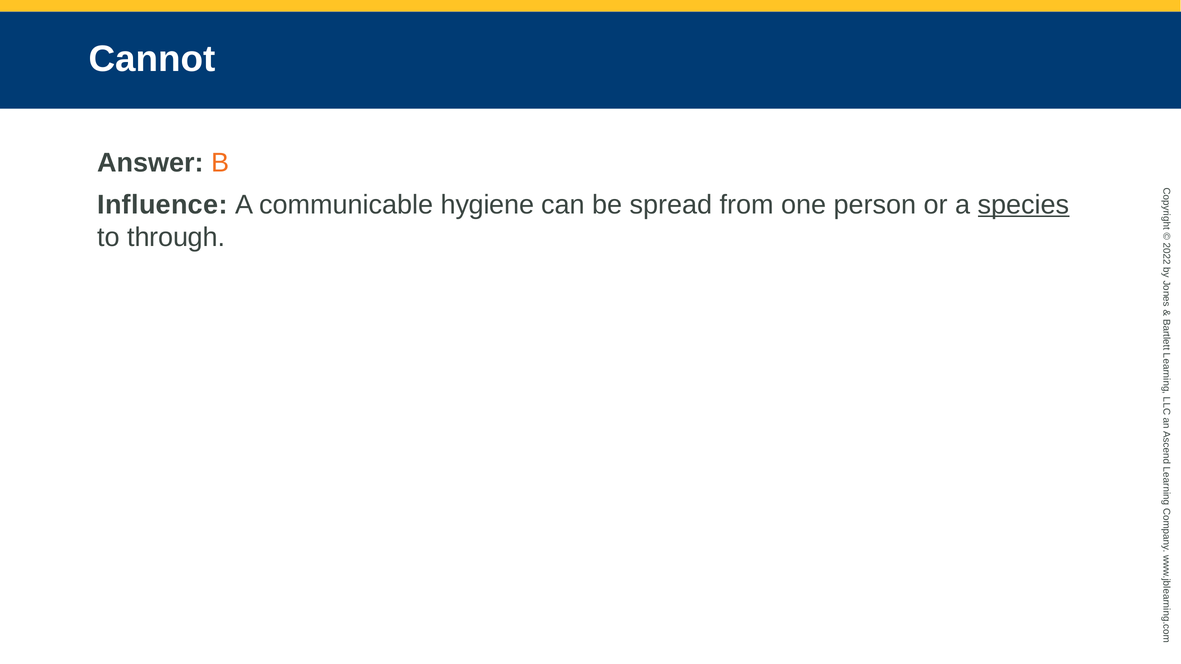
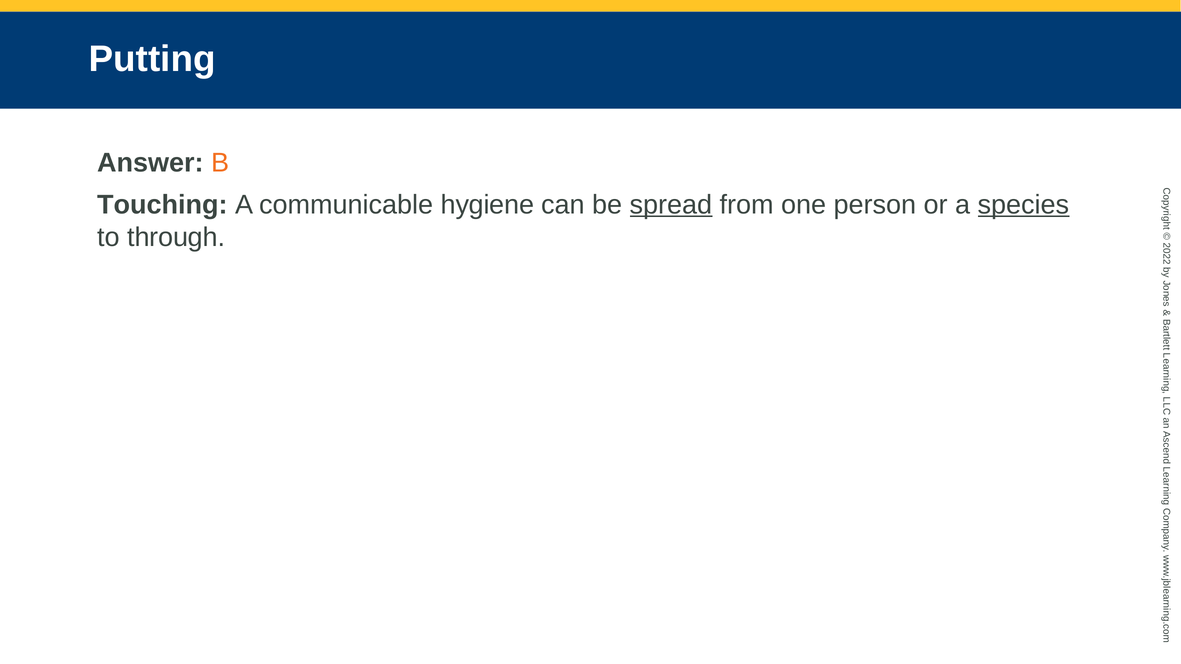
Cannot: Cannot -> Putting
Influence: Influence -> Touching
spread underline: none -> present
